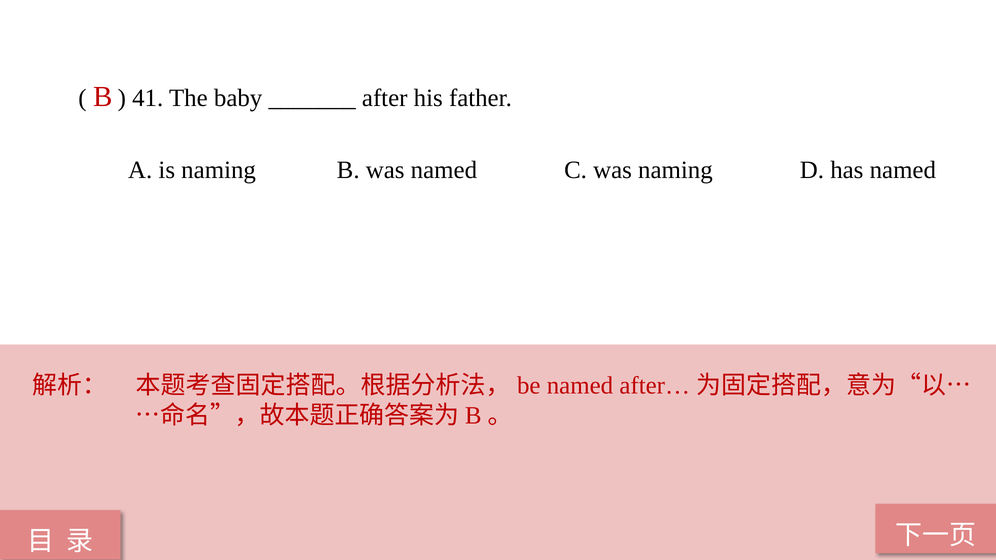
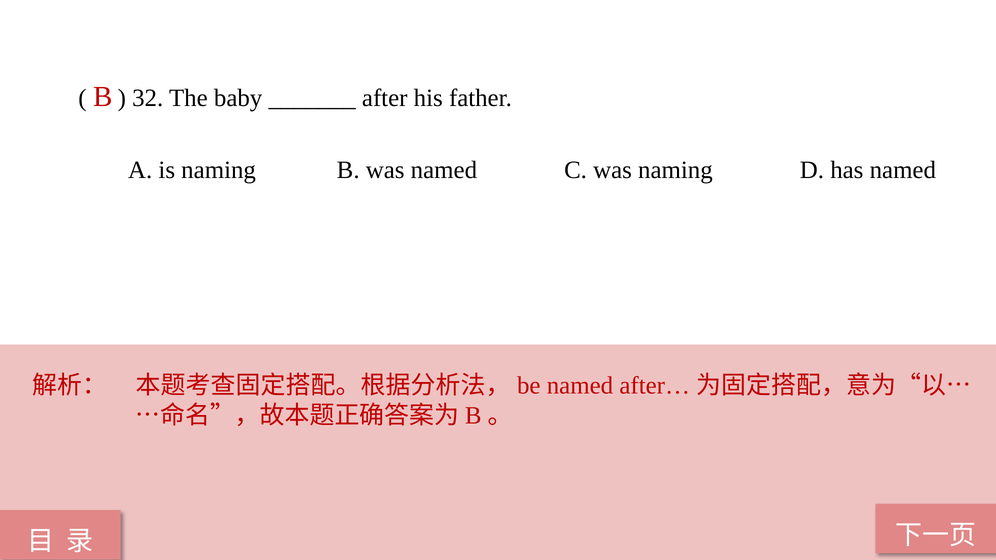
41: 41 -> 32
